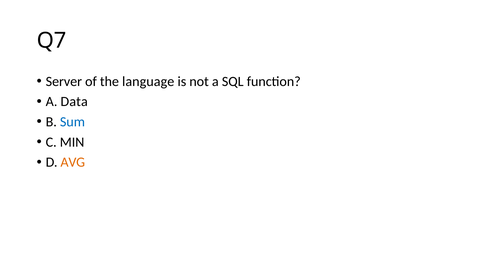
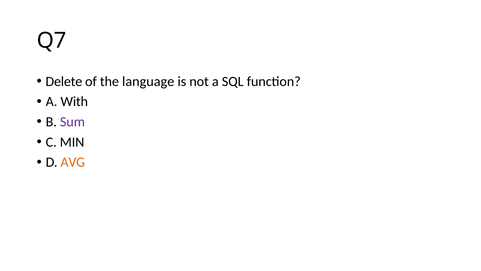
Server: Server -> Delete
Data: Data -> With
Sum colour: blue -> purple
